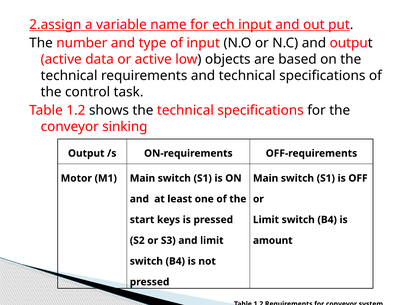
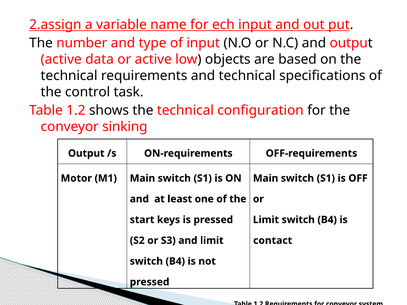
the technical specifications: specifications -> configuration
amount: amount -> contact
